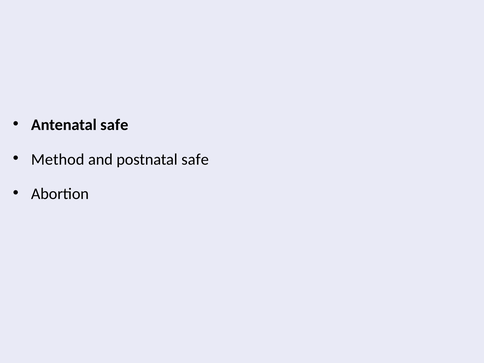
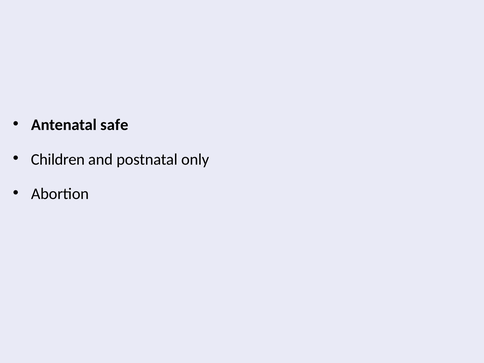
Method: Method -> Children
postnatal safe: safe -> only
